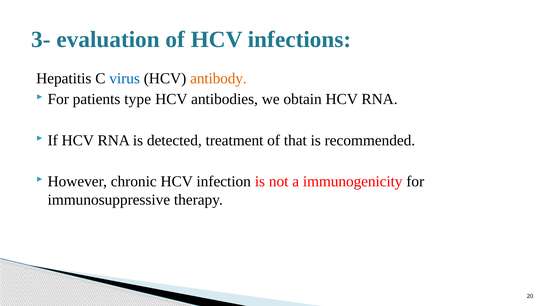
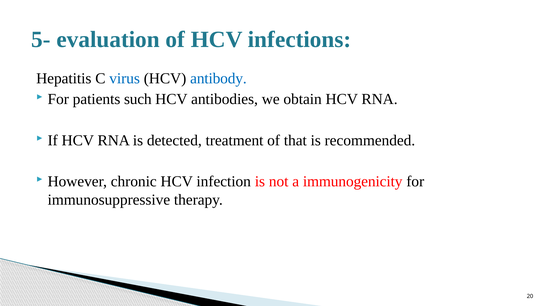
3-: 3- -> 5-
antibody colour: orange -> blue
type: type -> such
